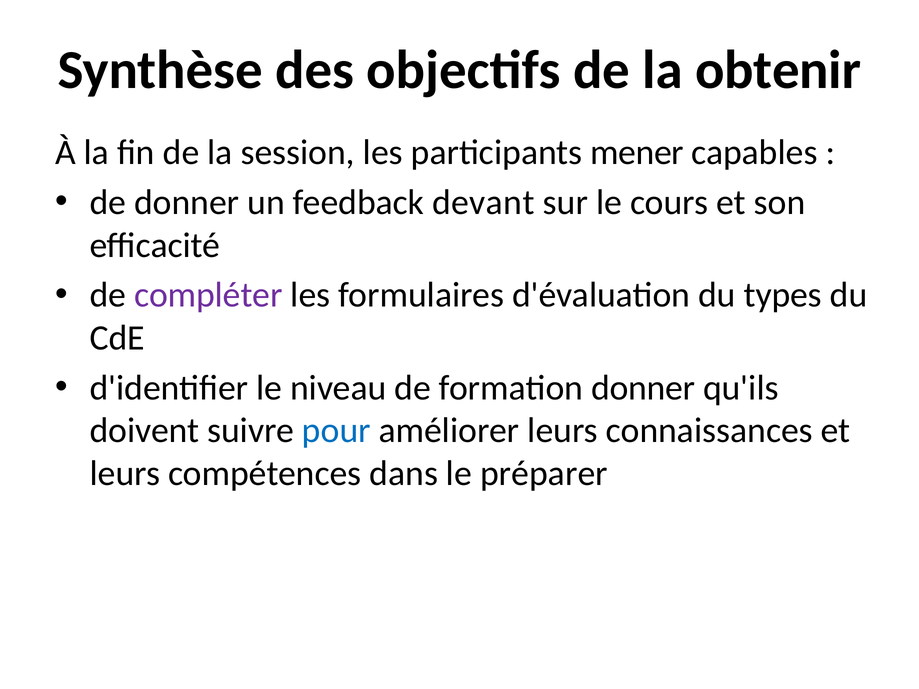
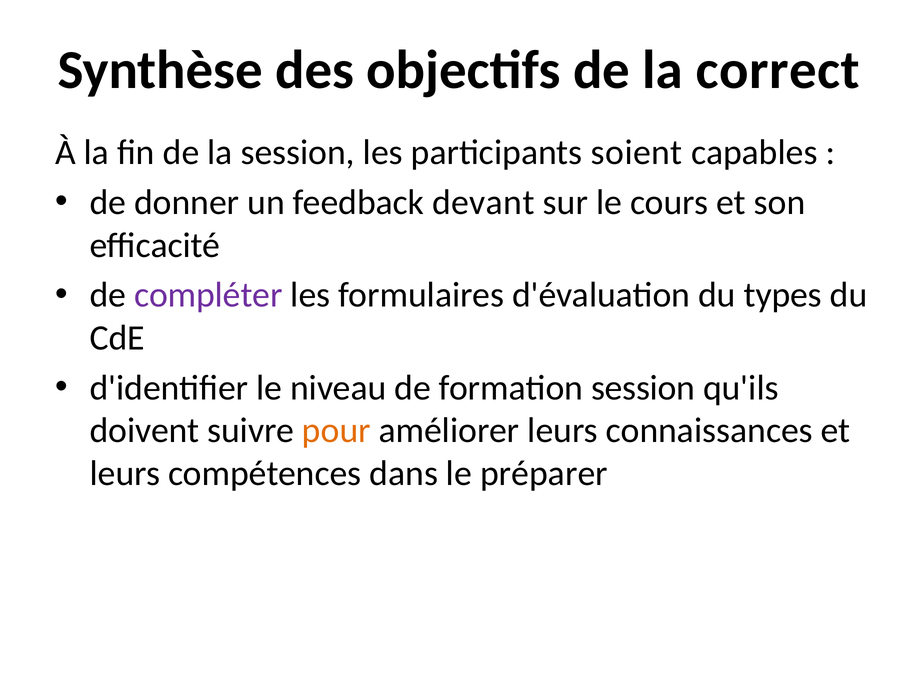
obtenir: obtenir -> correct
mener: mener -> soient
formation donner: donner -> session
pour colour: blue -> orange
